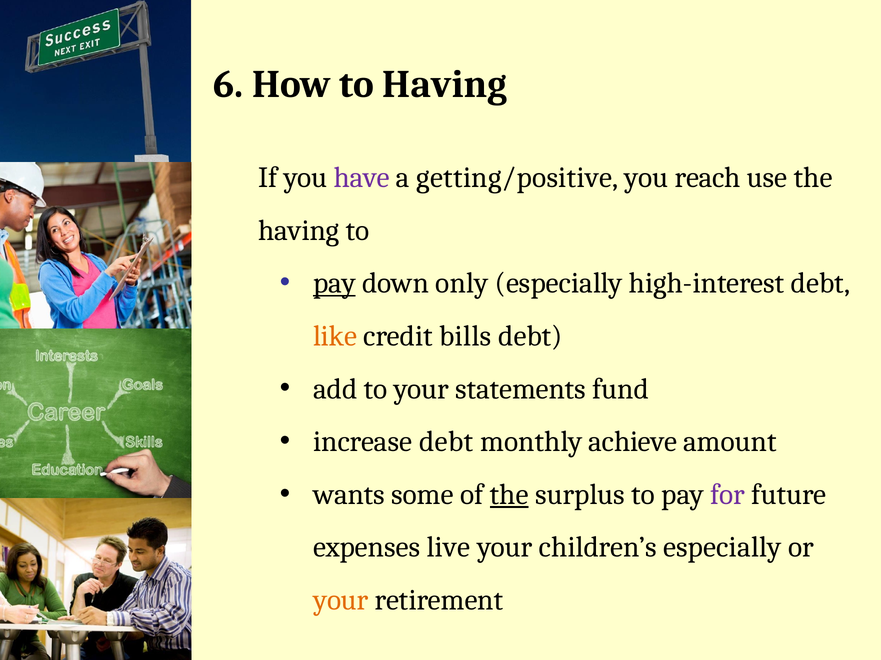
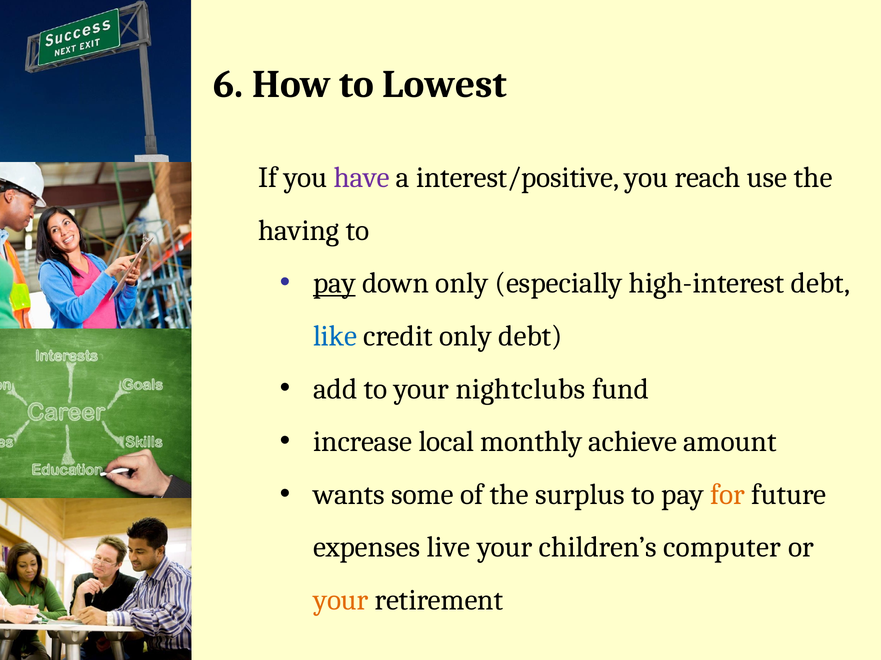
to Having: Having -> Lowest
getting/positive: getting/positive -> interest/positive
like colour: orange -> blue
credit bills: bills -> only
statements: statements -> nightclubs
increase debt: debt -> local
the at (509, 495) underline: present -> none
for colour: purple -> orange
children’s especially: especially -> computer
